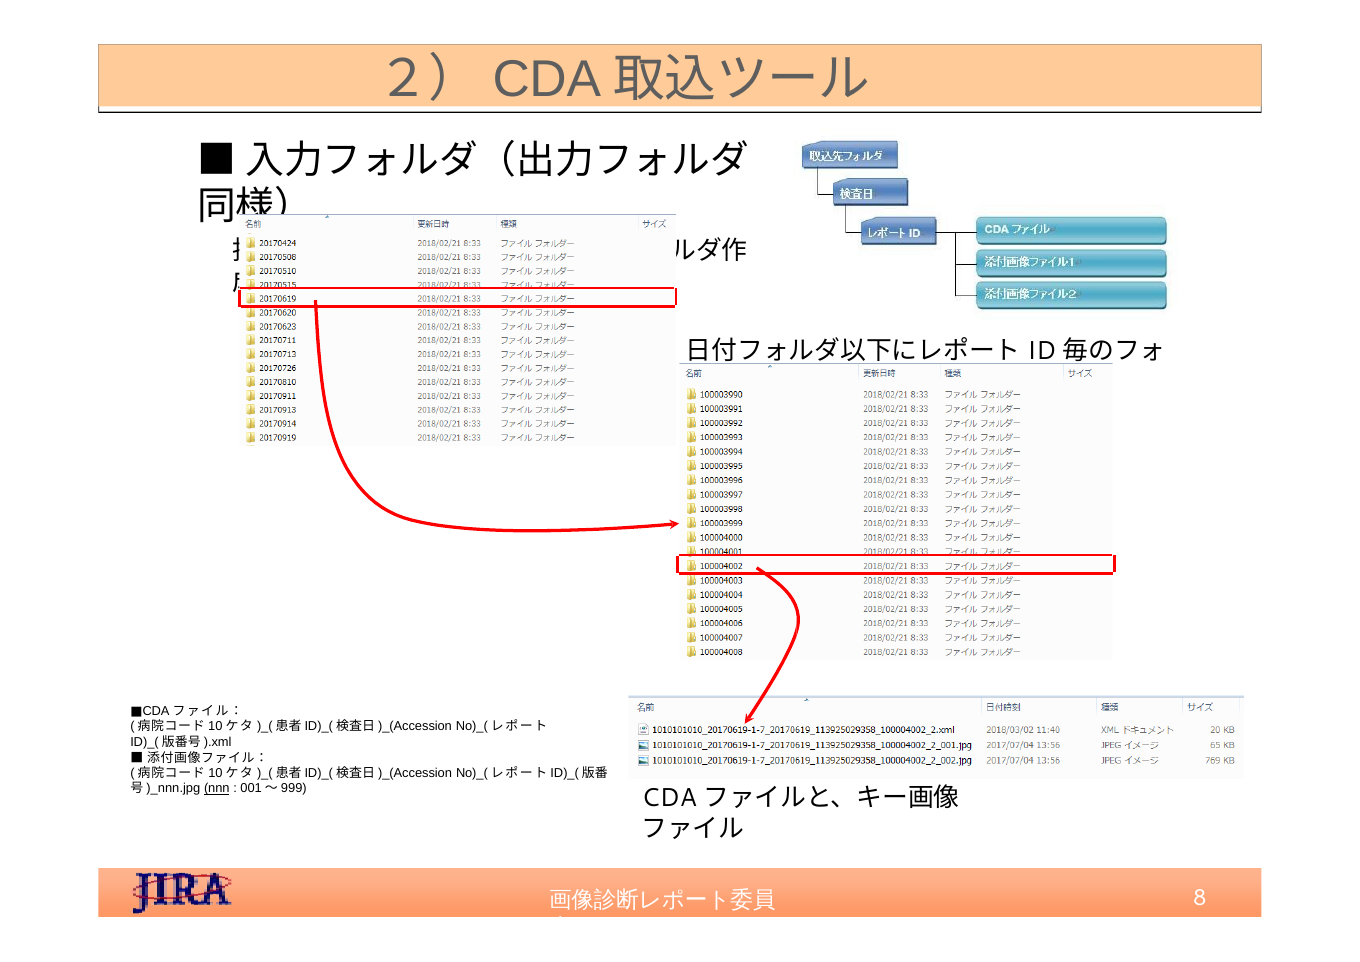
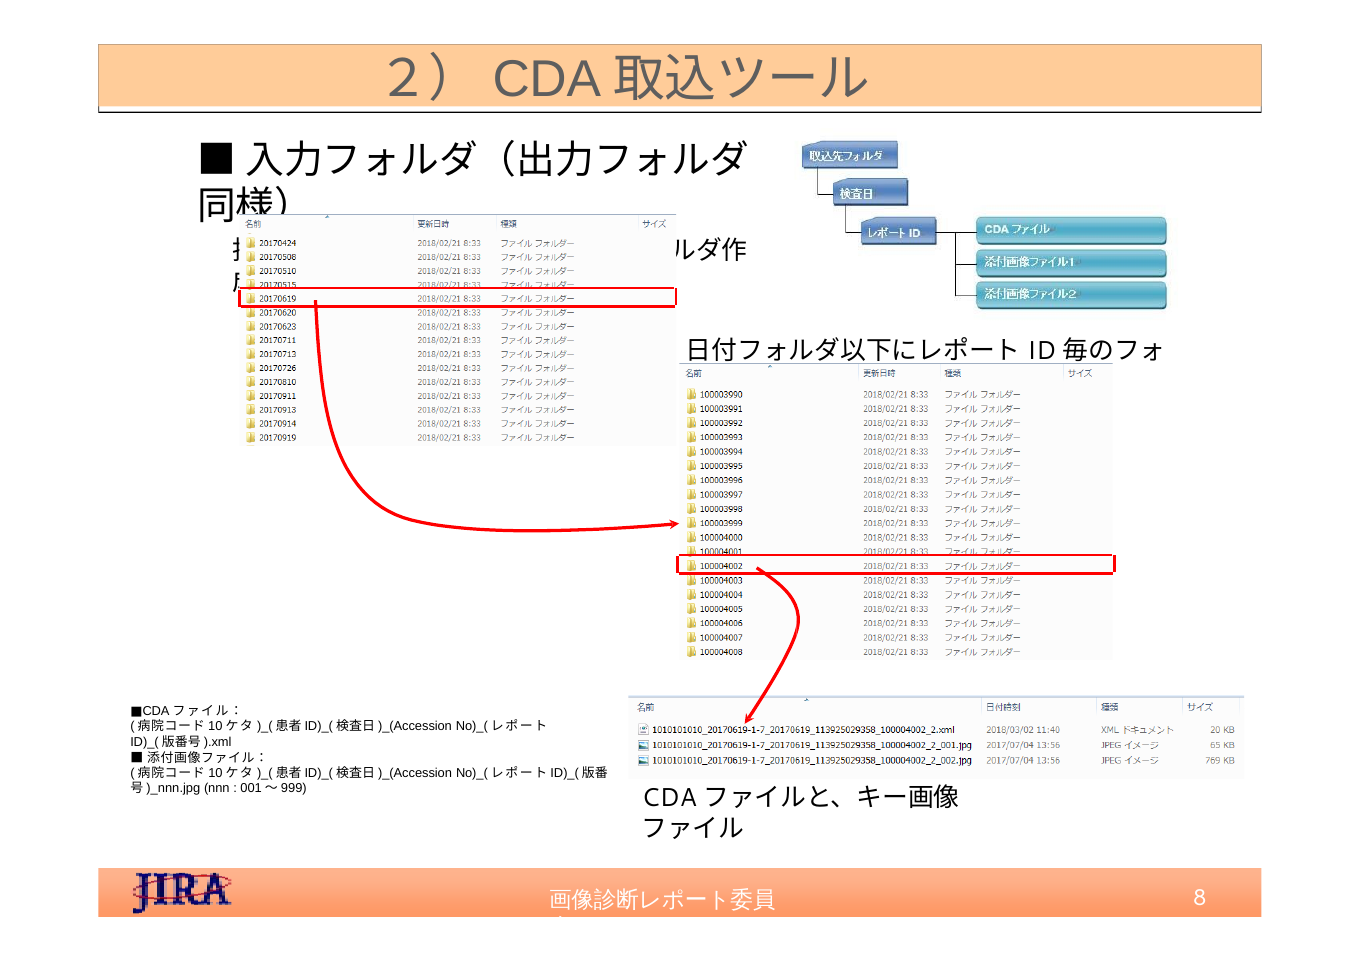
nnn underline: present -> none
